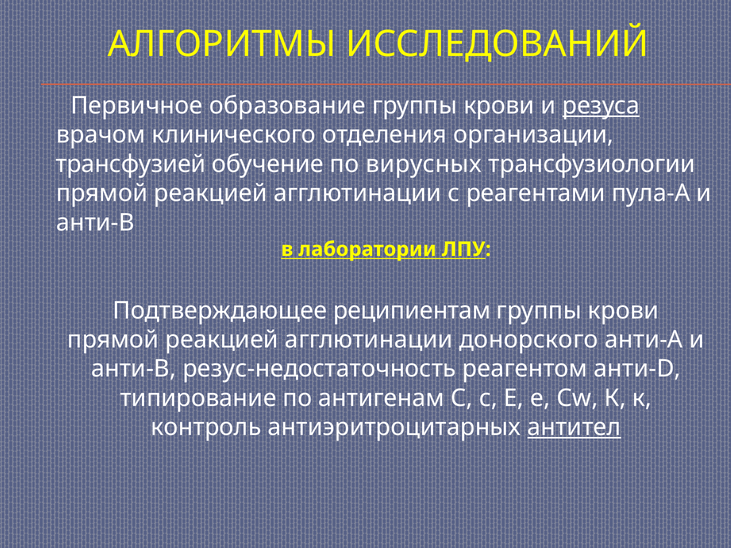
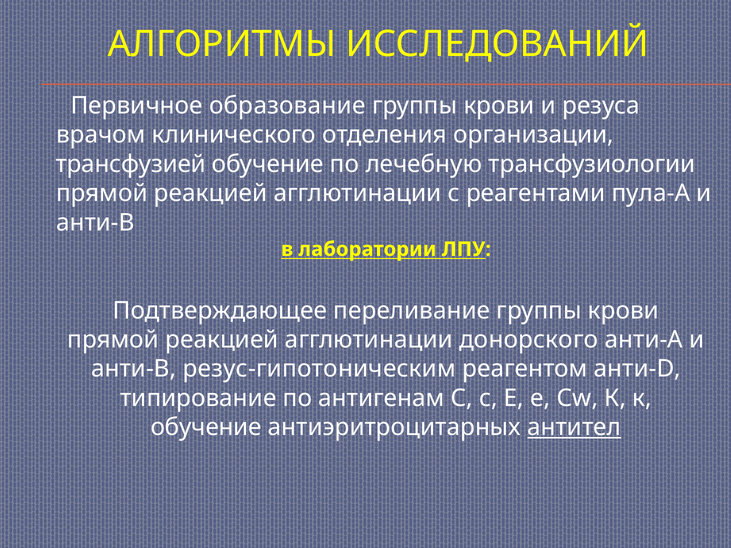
резуса underline: present -> none
вирусных: вирусных -> лечебную
реципиентам: реципиентам -> переливание
резус-недостаточность: резус-недостаточность -> резус-гипотоническим
контроль at (206, 428): контроль -> обучение
